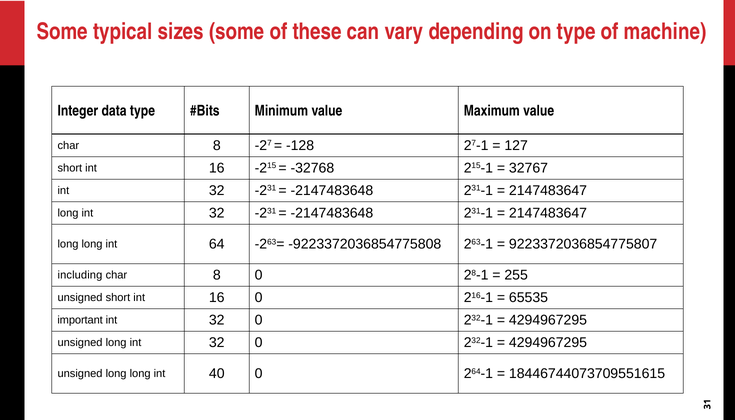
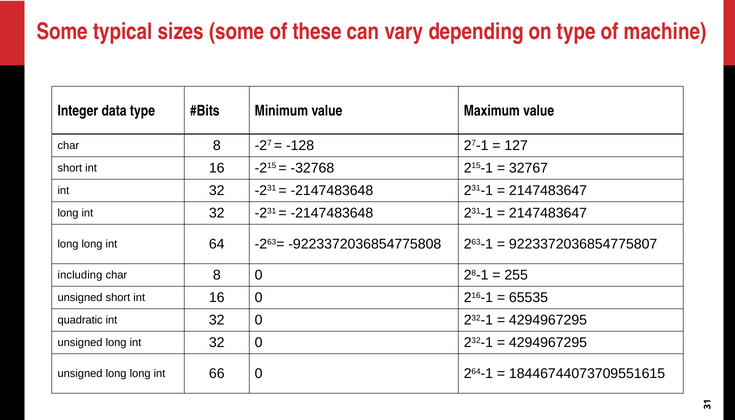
important: important -> quadratic
40: 40 -> 66
